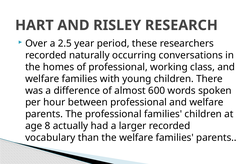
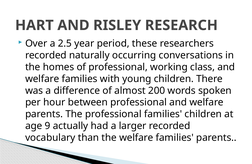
600: 600 -> 200
8: 8 -> 9
